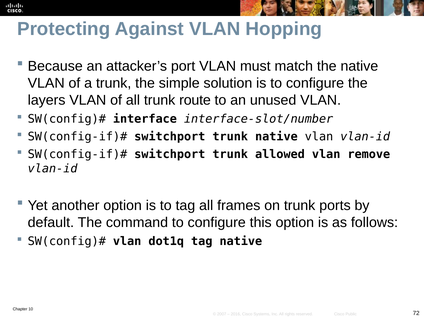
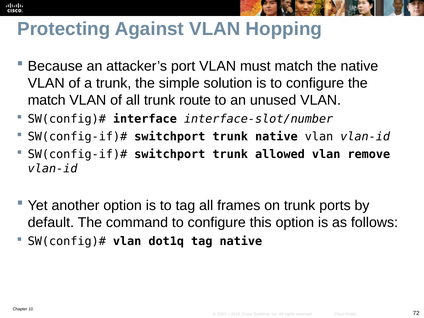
layers at (47, 100): layers -> match
